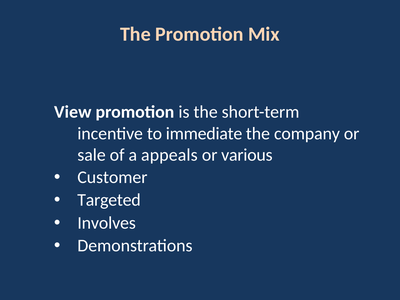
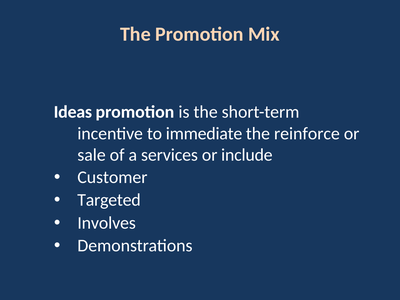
View: View -> Ideas
company: company -> reinforce
appeals: appeals -> services
various: various -> include
